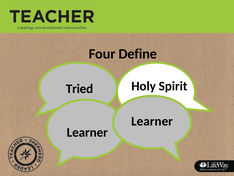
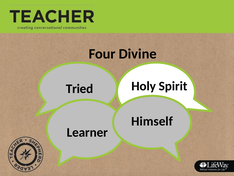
Define: Define -> Divine
Learner at (152, 121): Learner -> Himself
